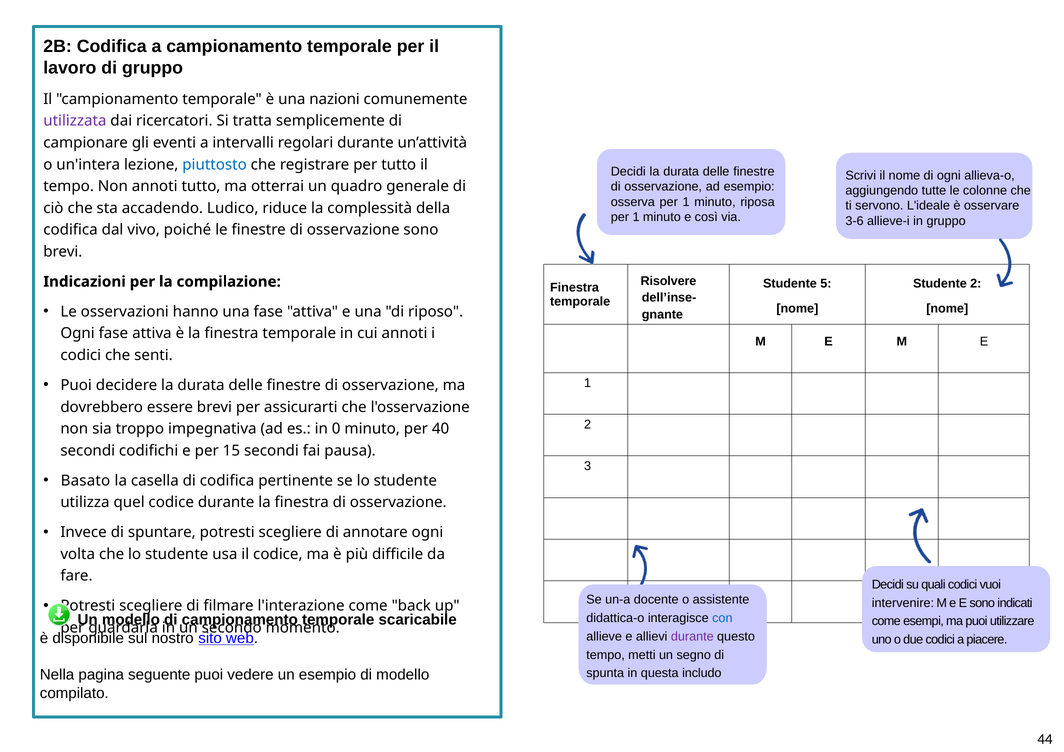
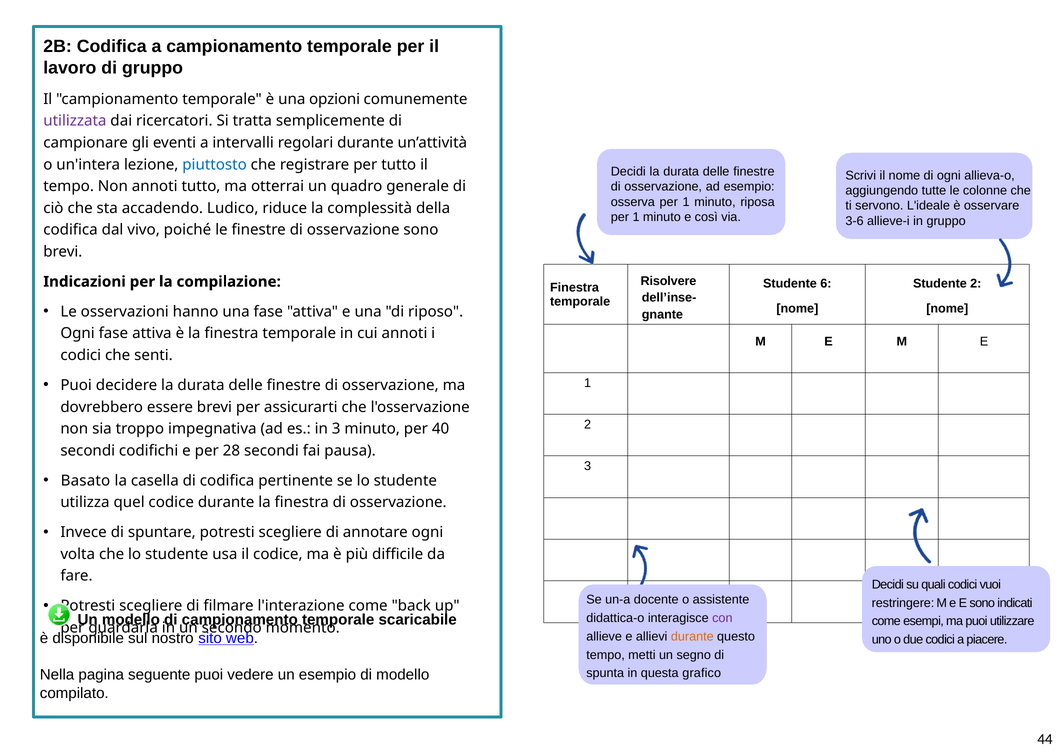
nazioni: nazioni -> opzioni
5: 5 -> 6
in 0: 0 -> 3
15: 15 -> 28
intervenire: intervenire -> restringere
con colour: blue -> purple
durante at (692, 637) colour: purple -> orange
includo: includo -> grafico
